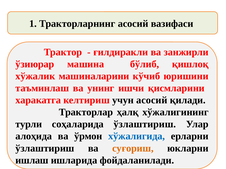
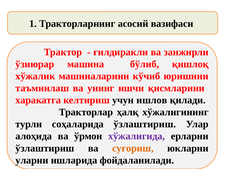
учун асосий: асосий -> ишлов
хўжалигида colour: blue -> purple
ишлаш: ишлаш -> уларни
